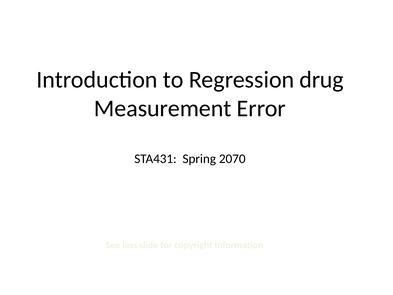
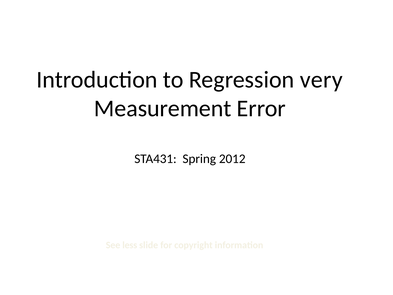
drug: drug -> very
2070: 2070 -> 2012
